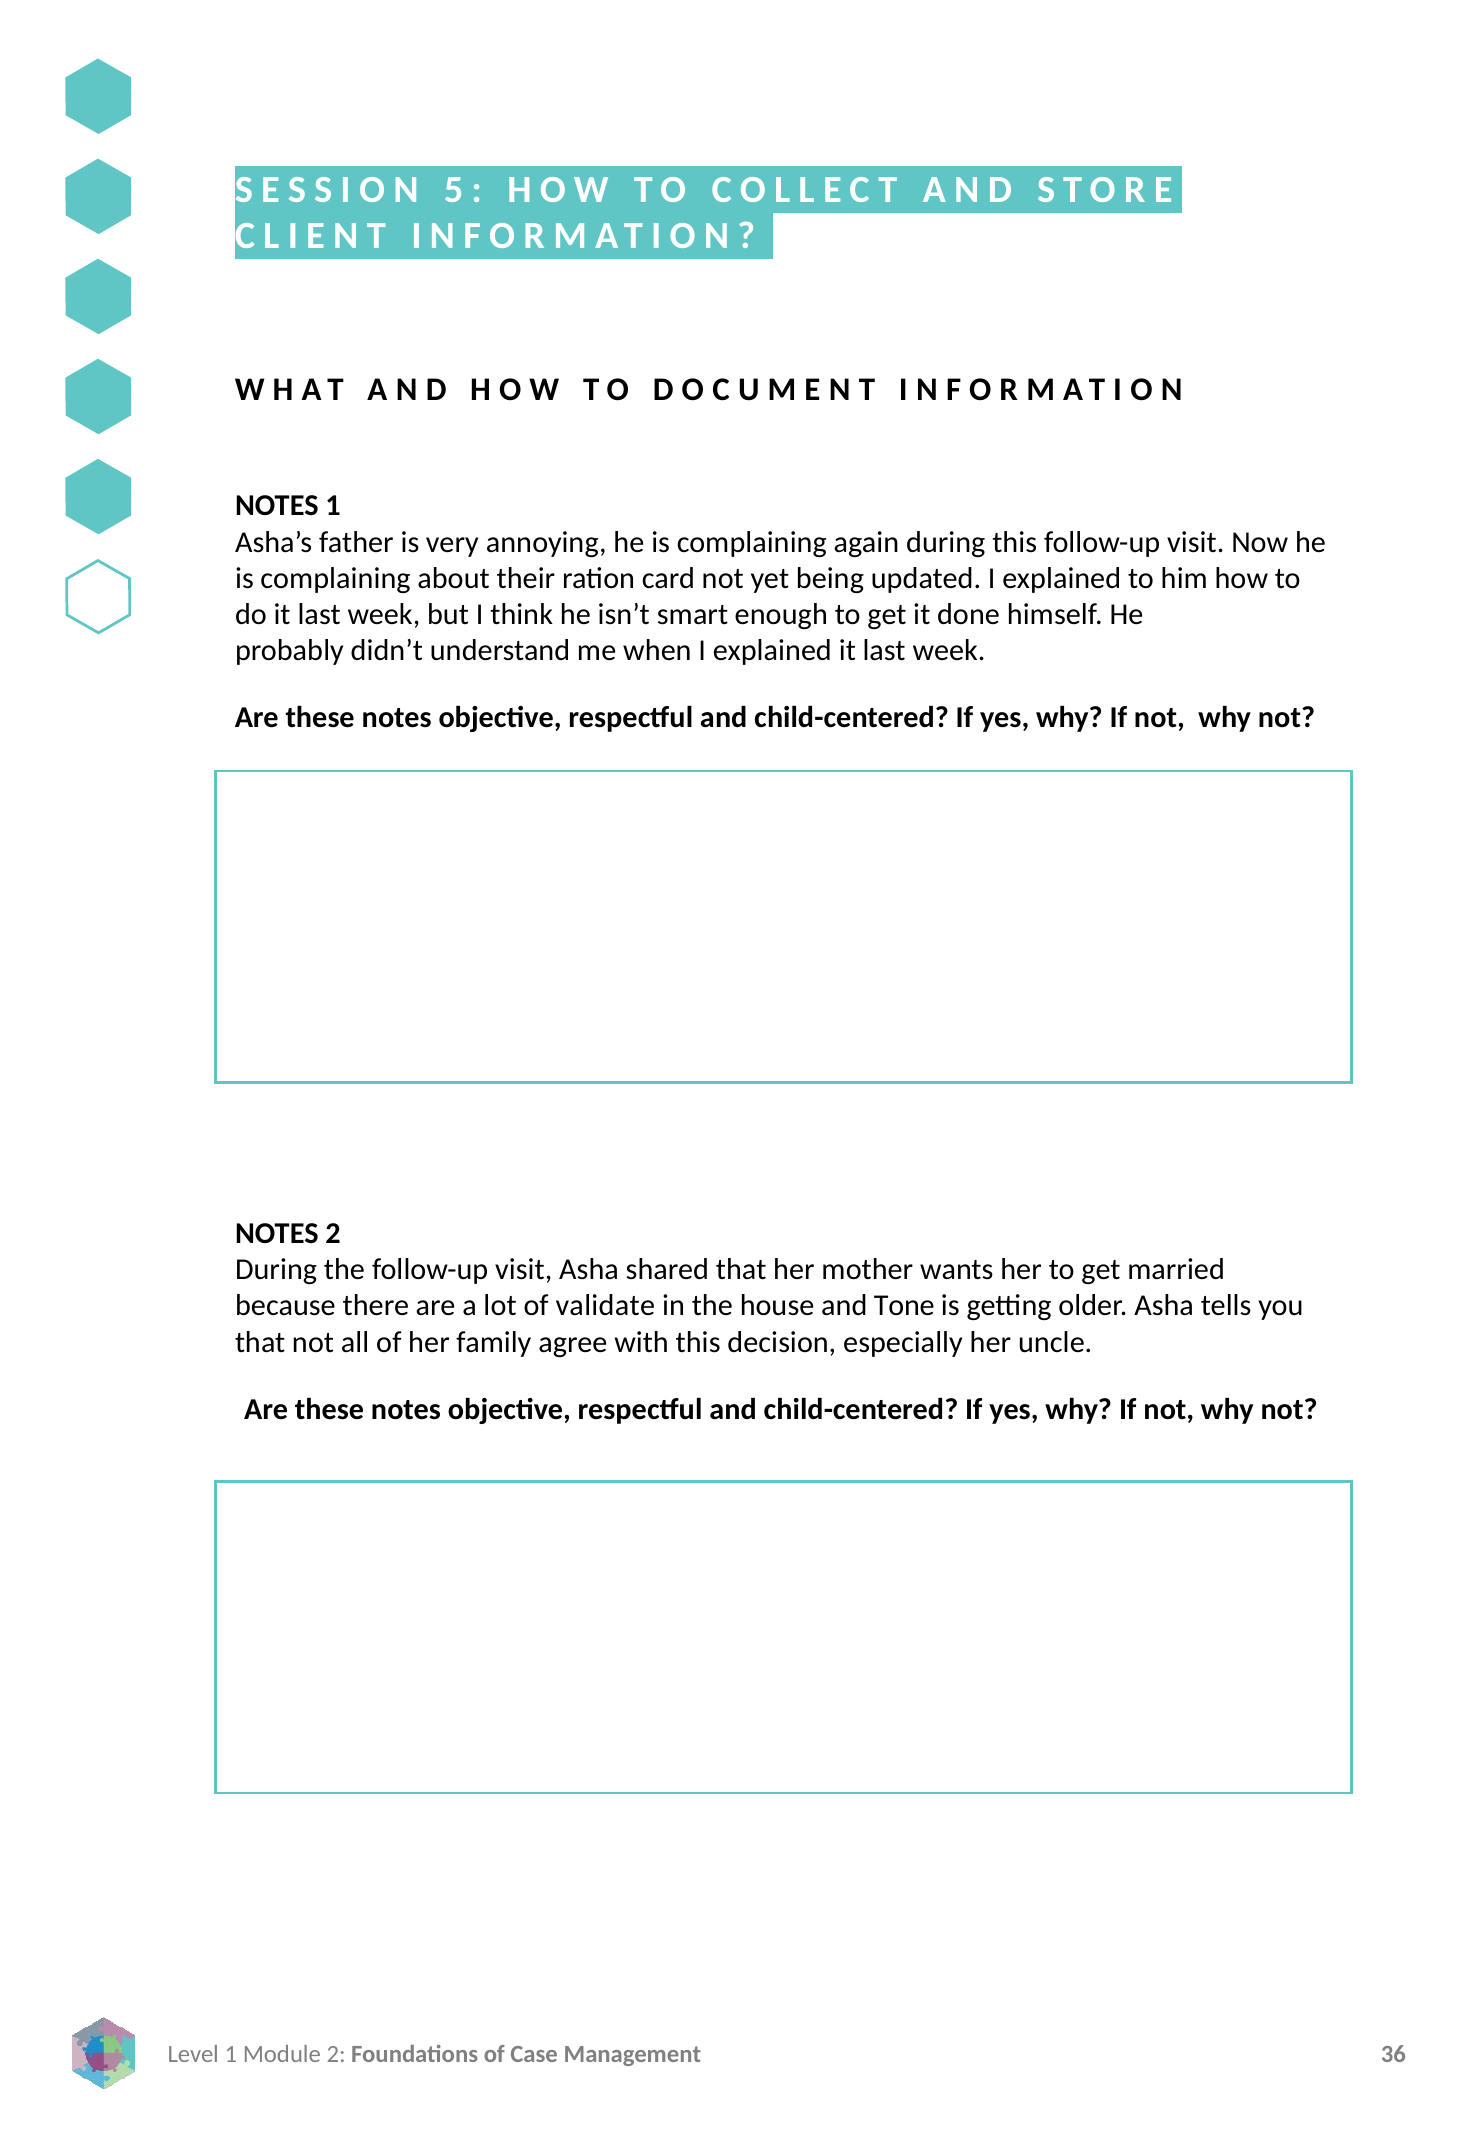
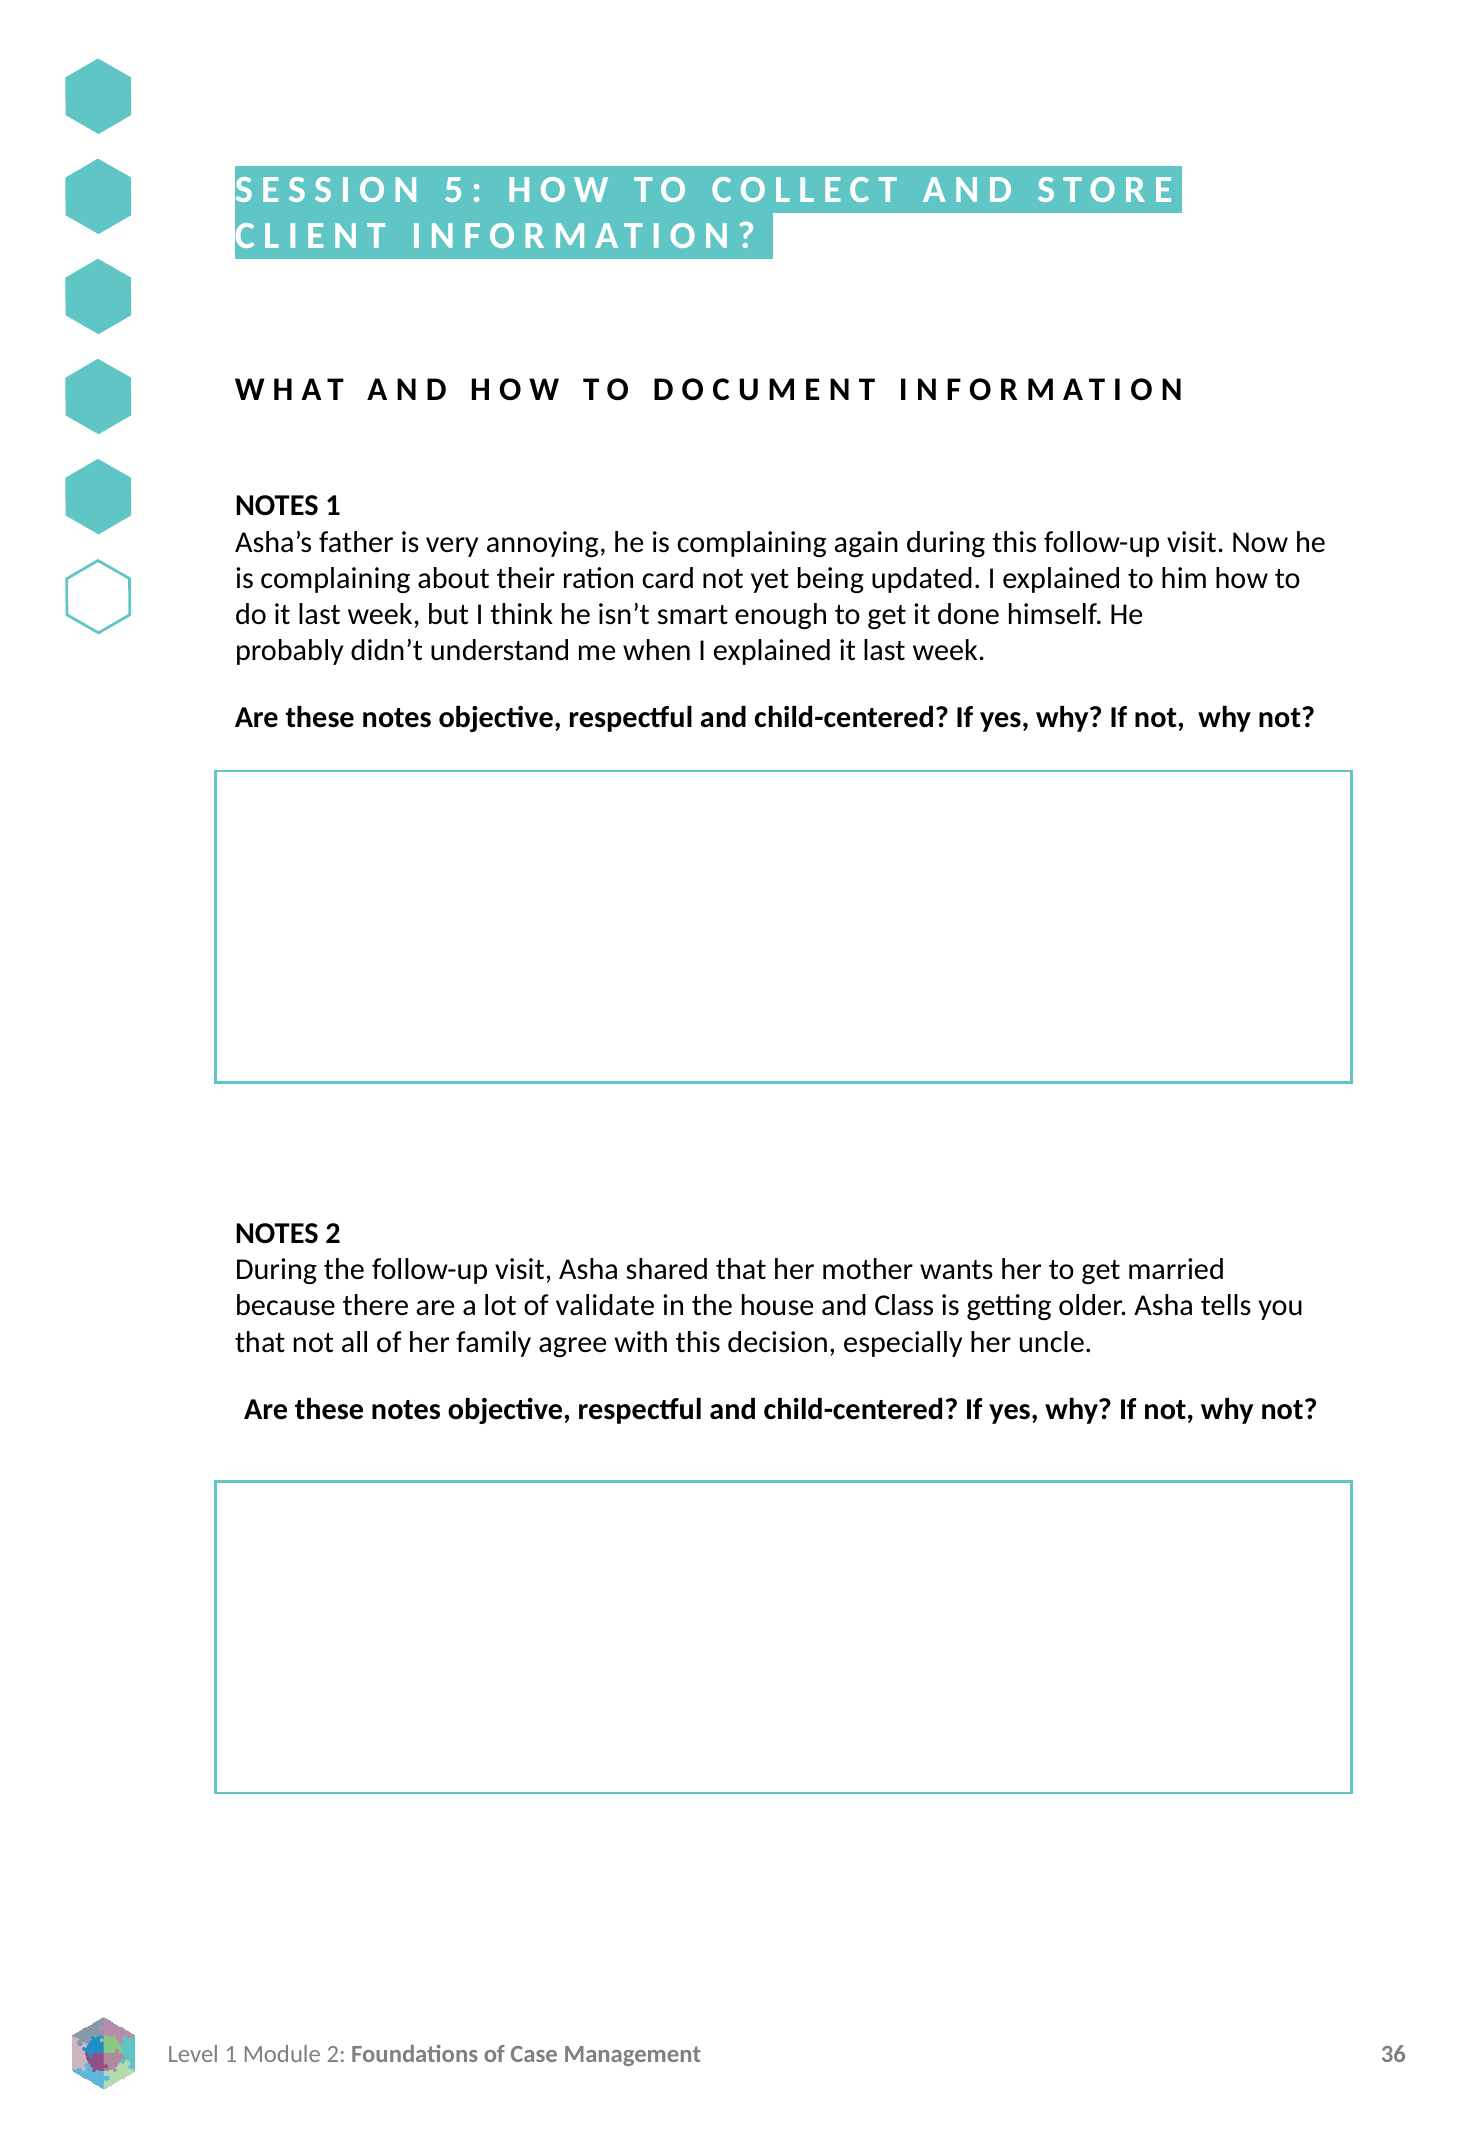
Tone: Tone -> Class
